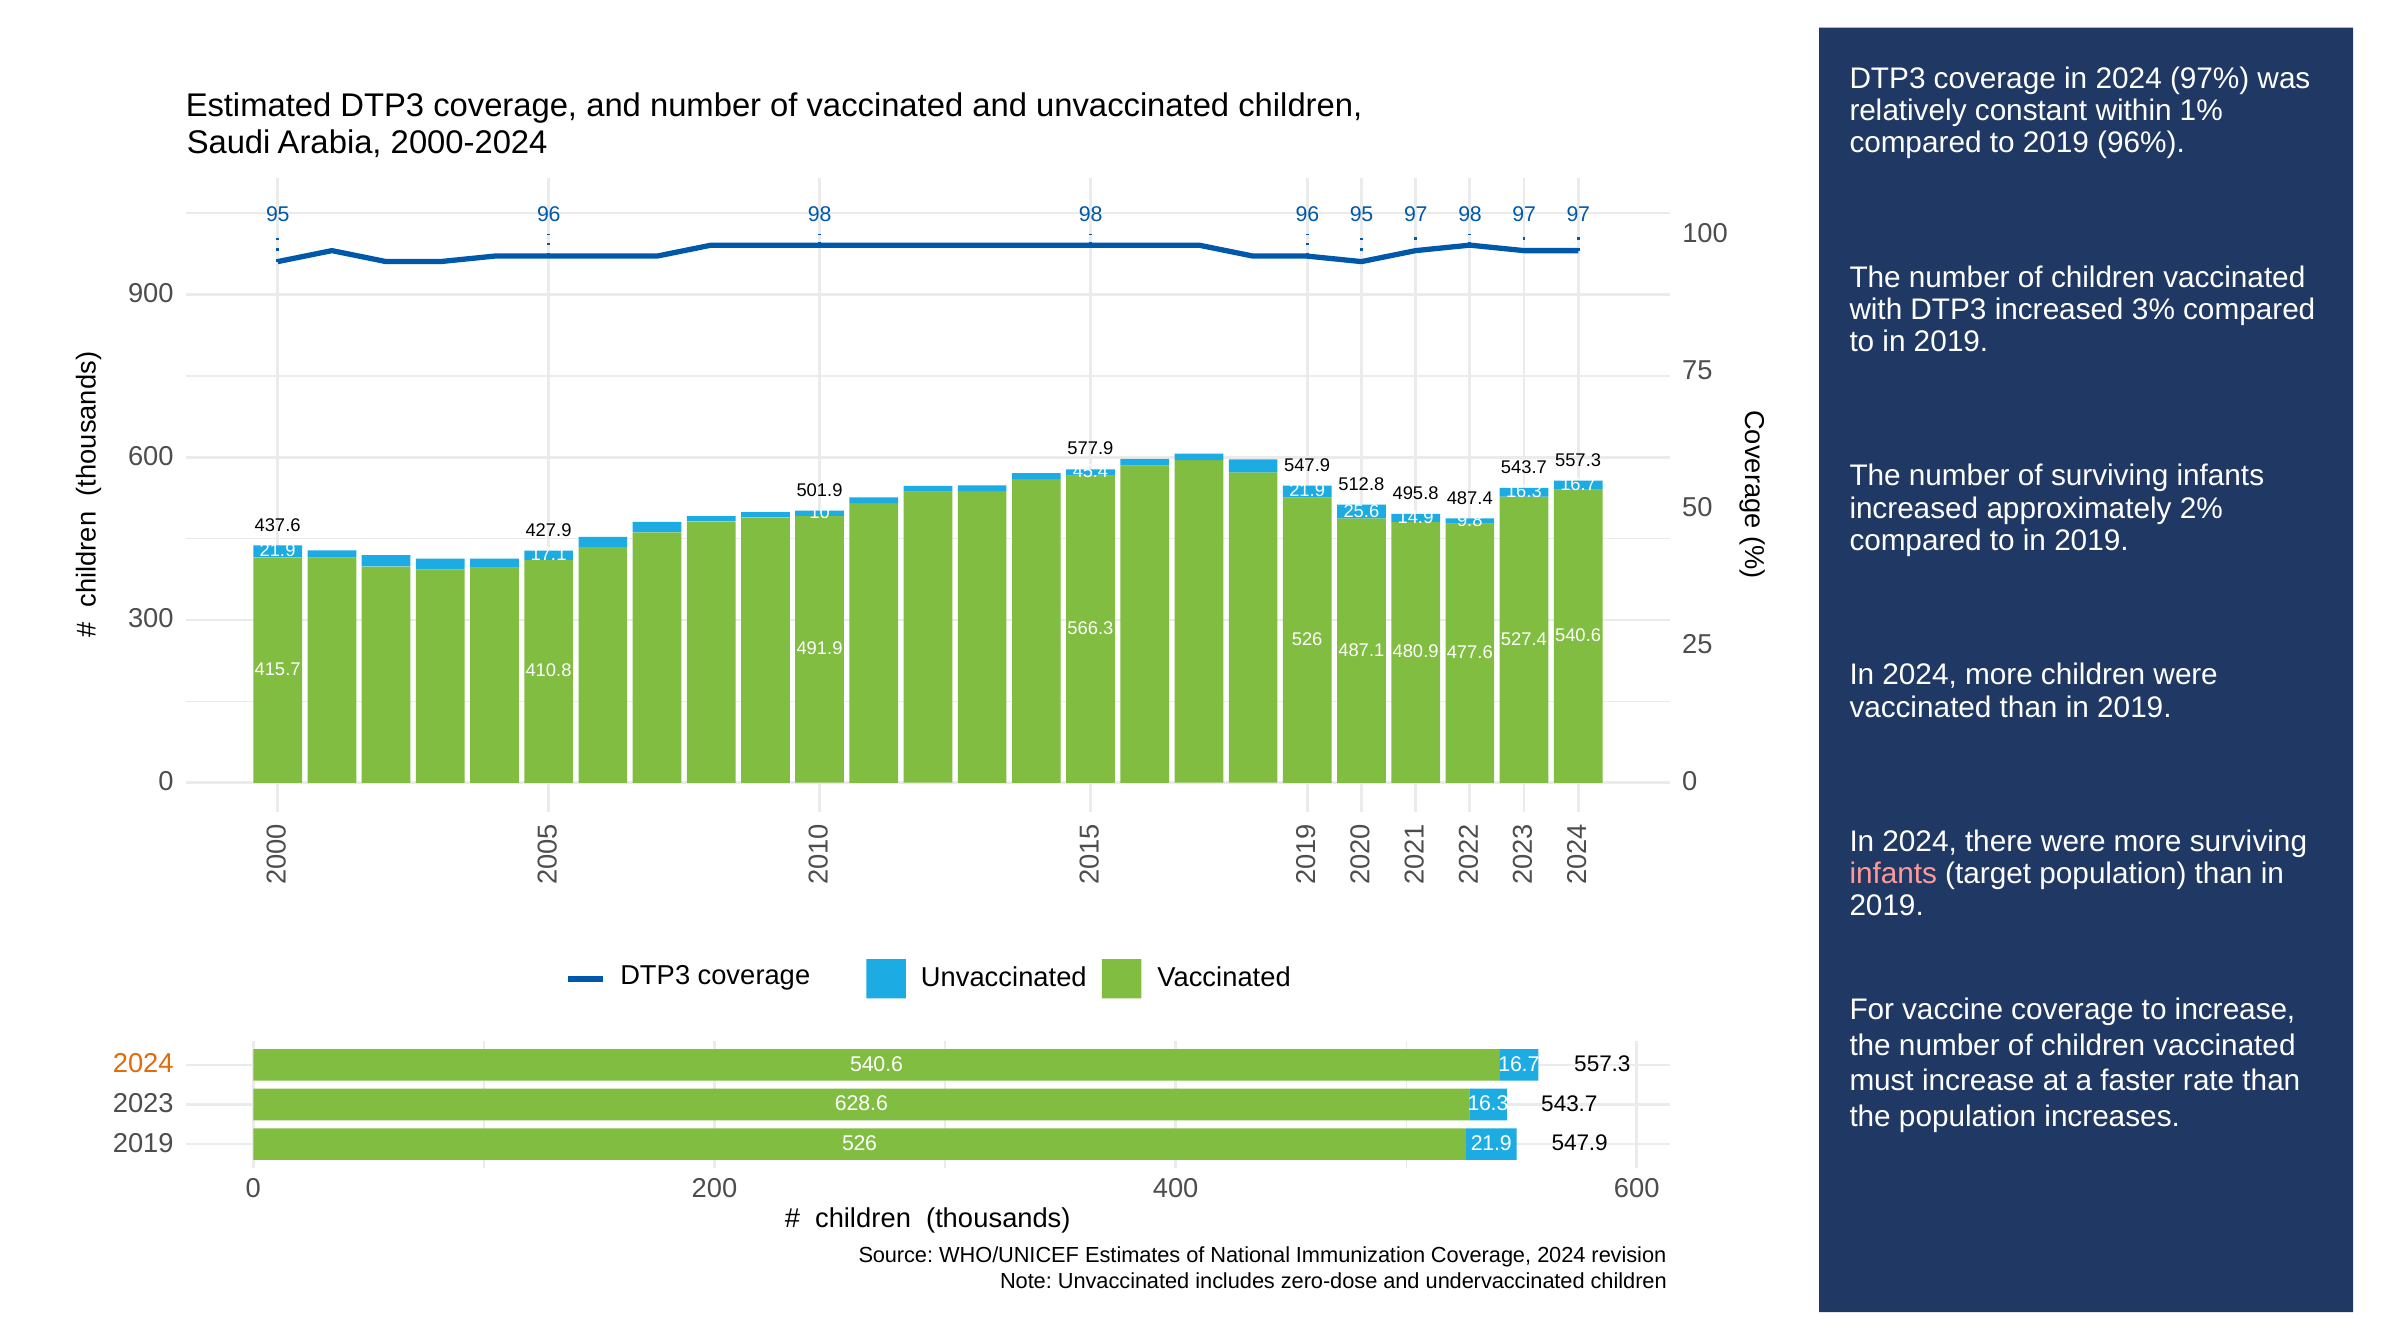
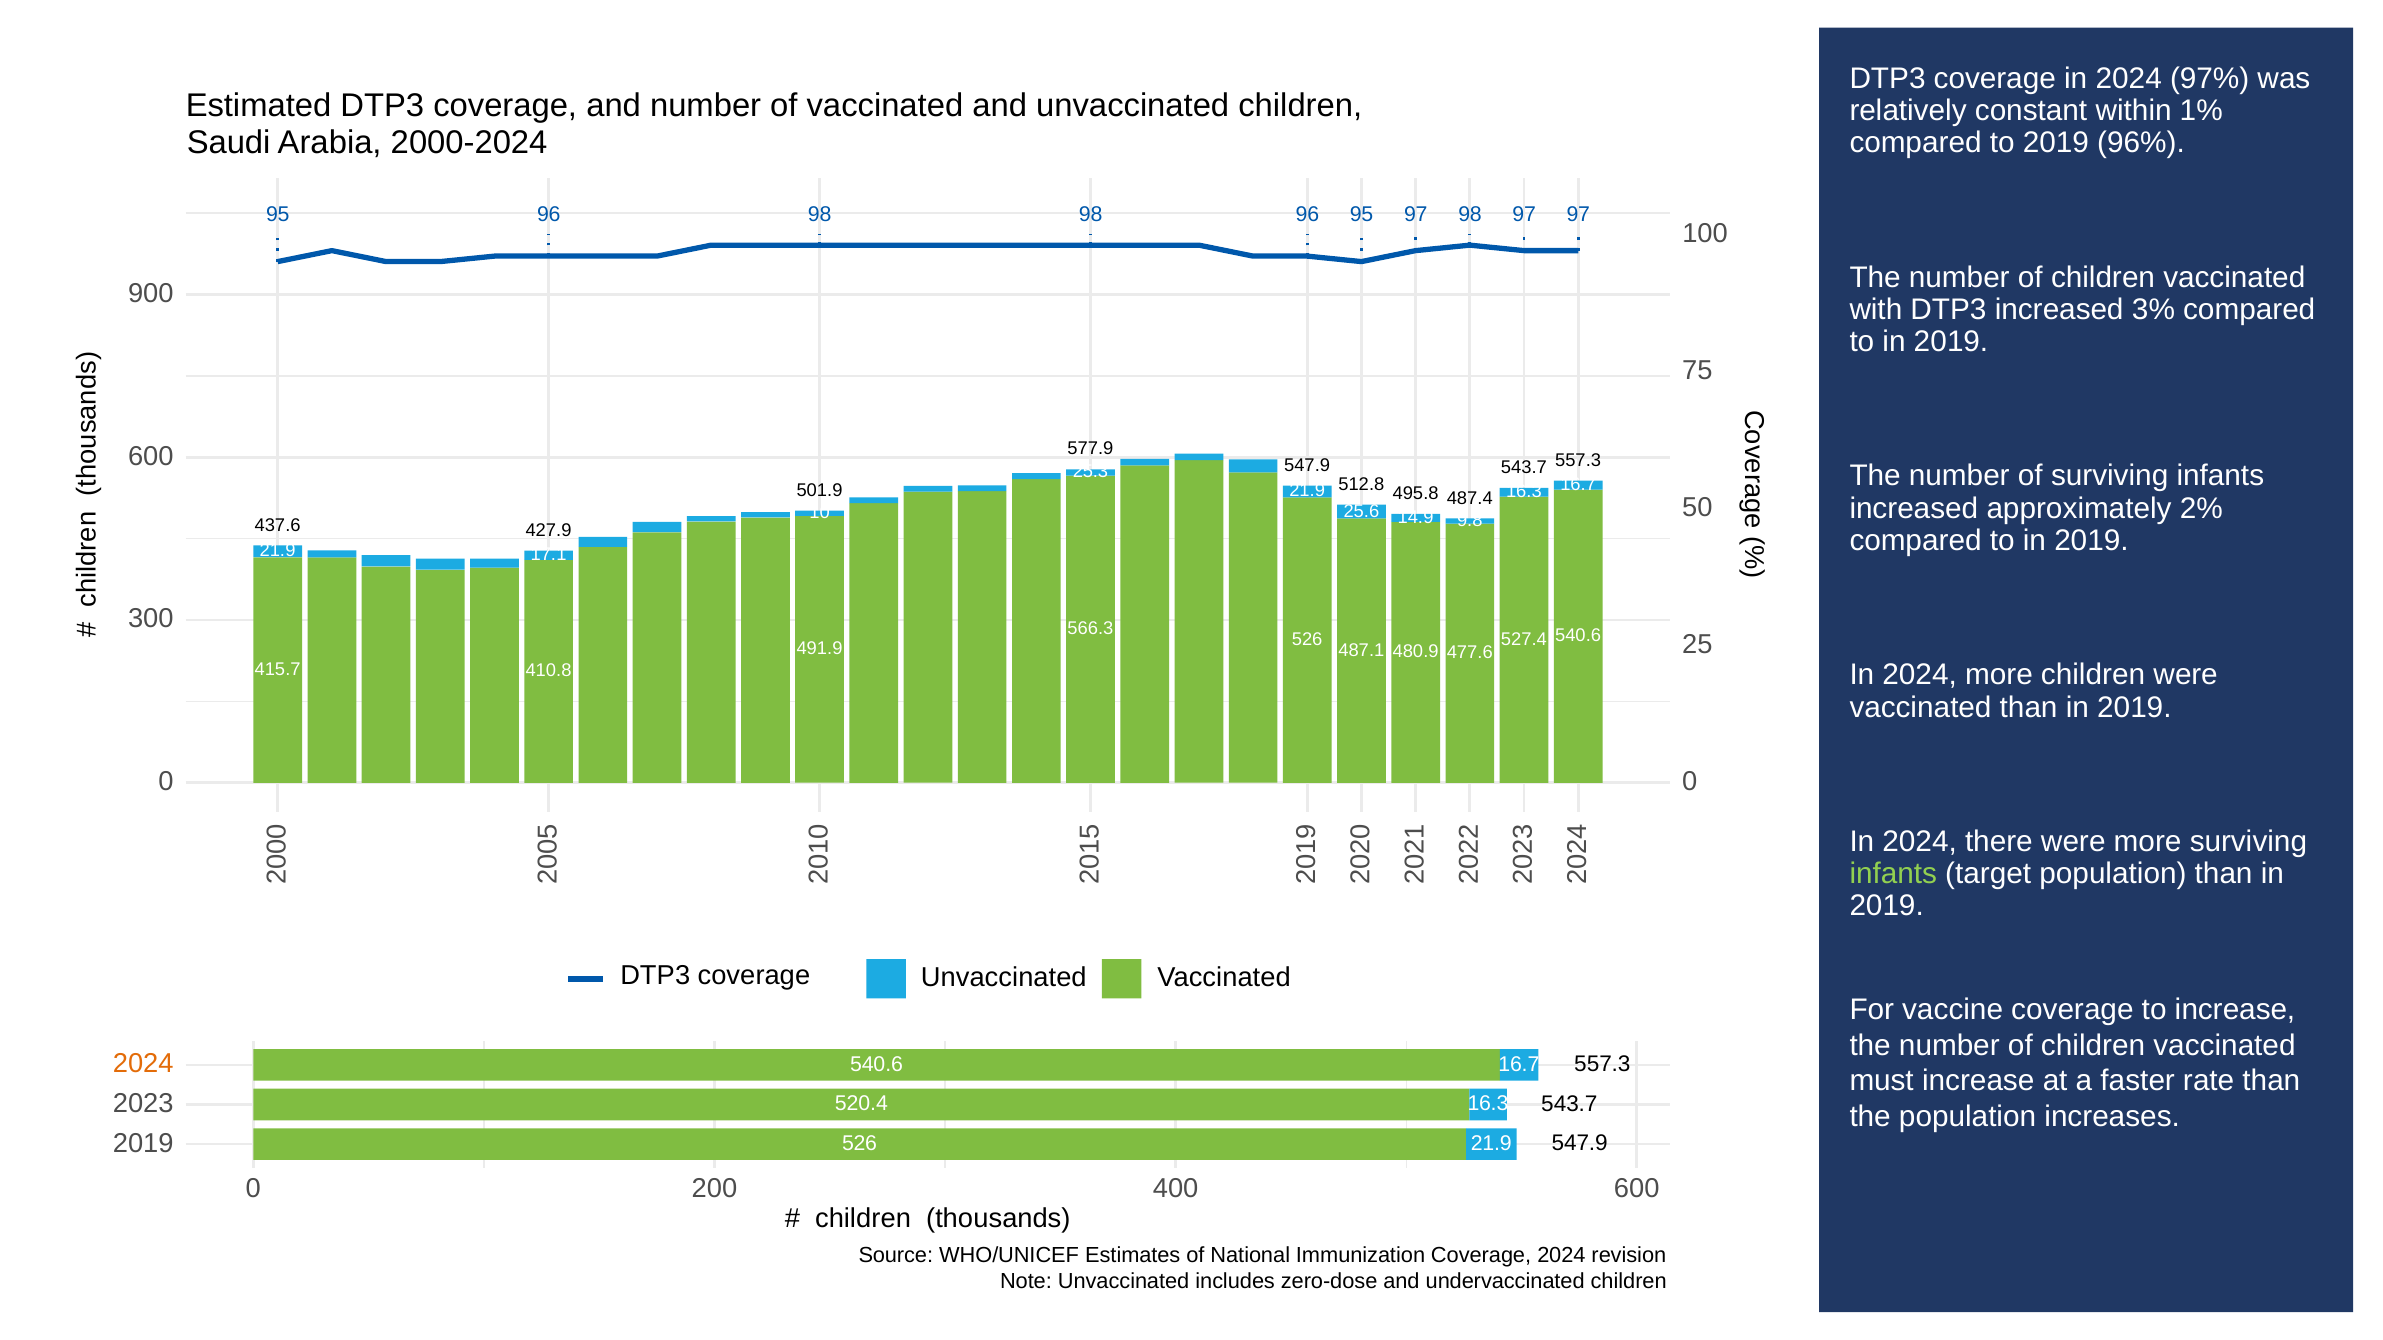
45.4: 45.4 -> 25.3
infants at (1893, 874) colour: pink -> light green
628.6: 628.6 -> 520.4
